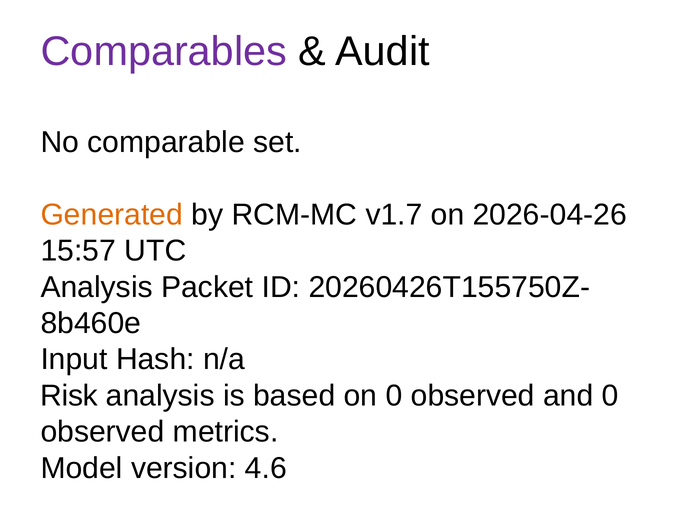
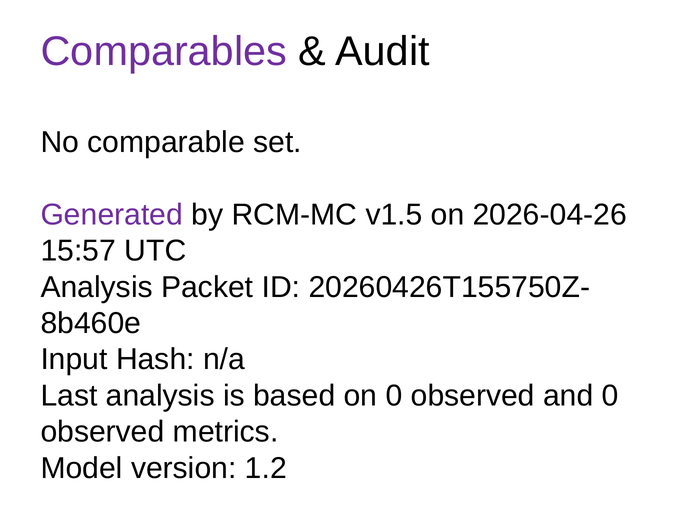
Generated colour: orange -> purple
v1.7: v1.7 -> v1.5
Risk: Risk -> Last
4.6: 4.6 -> 1.2
